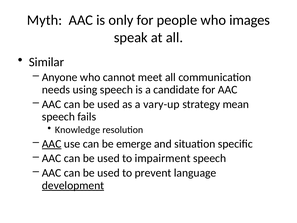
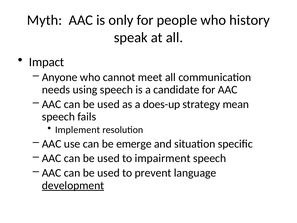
images: images -> history
Similar: Similar -> Impact
vary-up: vary-up -> does-up
Knowledge: Knowledge -> Implement
AAC at (52, 144) underline: present -> none
